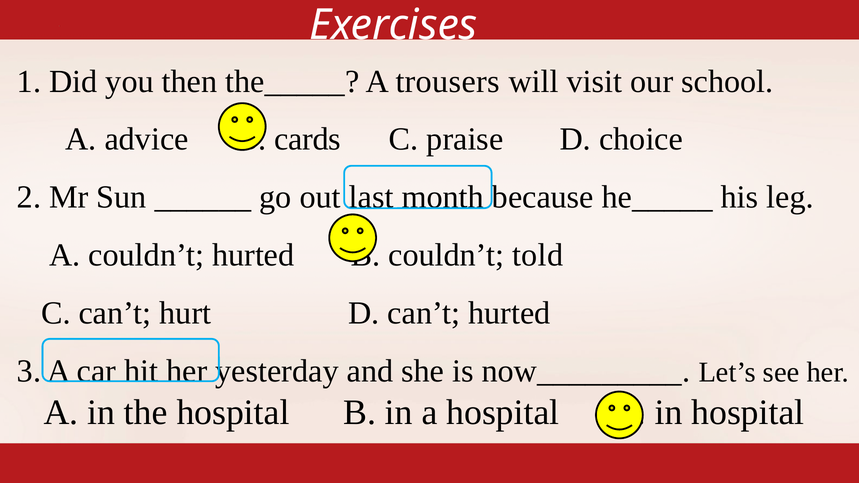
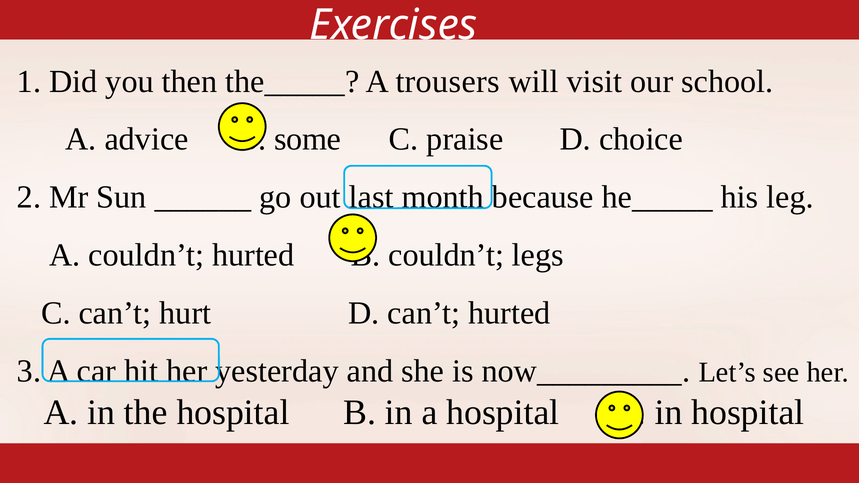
cards: cards -> some
told: told -> legs
